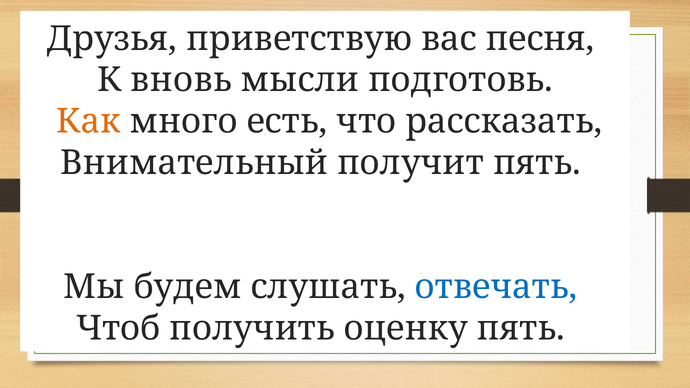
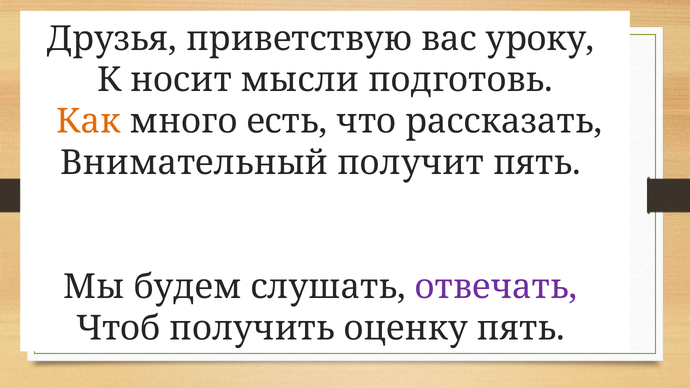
песня: песня -> уроку
вновь: вновь -> носит
отвечать colour: blue -> purple
